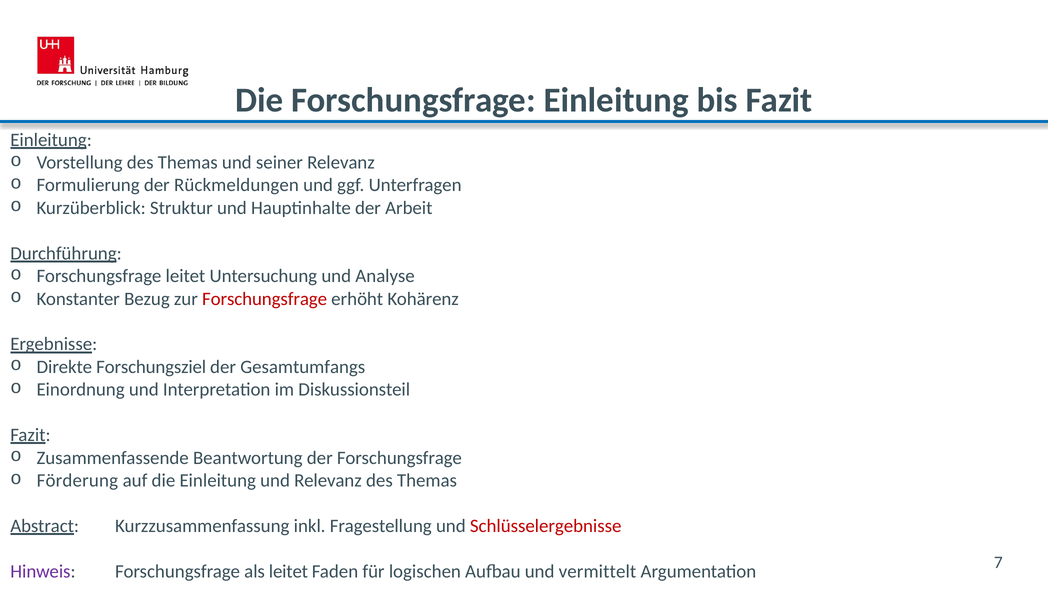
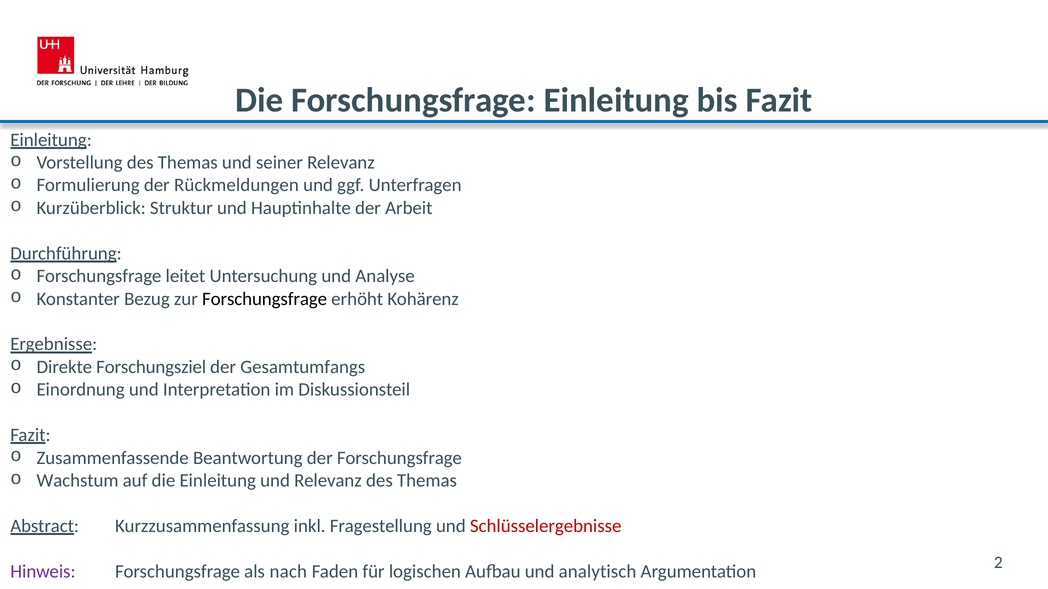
Forschungsfrage at (265, 299) colour: red -> black
Förderung: Förderung -> Wachstum
als leitet: leitet -> nach
vermittelt: vermittelt -> analytisch
7: 7 -> 2
